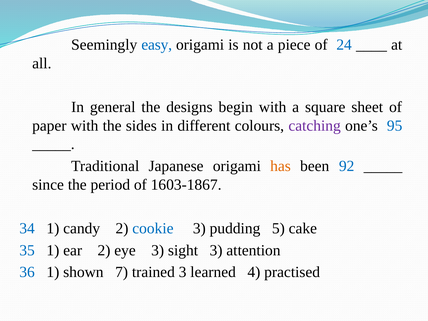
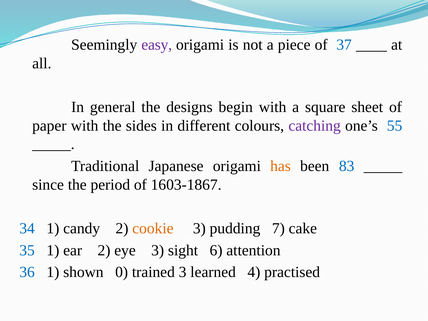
easy colour: blue -> purple
24: 24 -> 37
95: 95 -> 55
92: 92 -> 83
cookie colour: blue -> orange
5: 5 -> 7
sight 3: 3 -> 6
7: 7 -> 0
